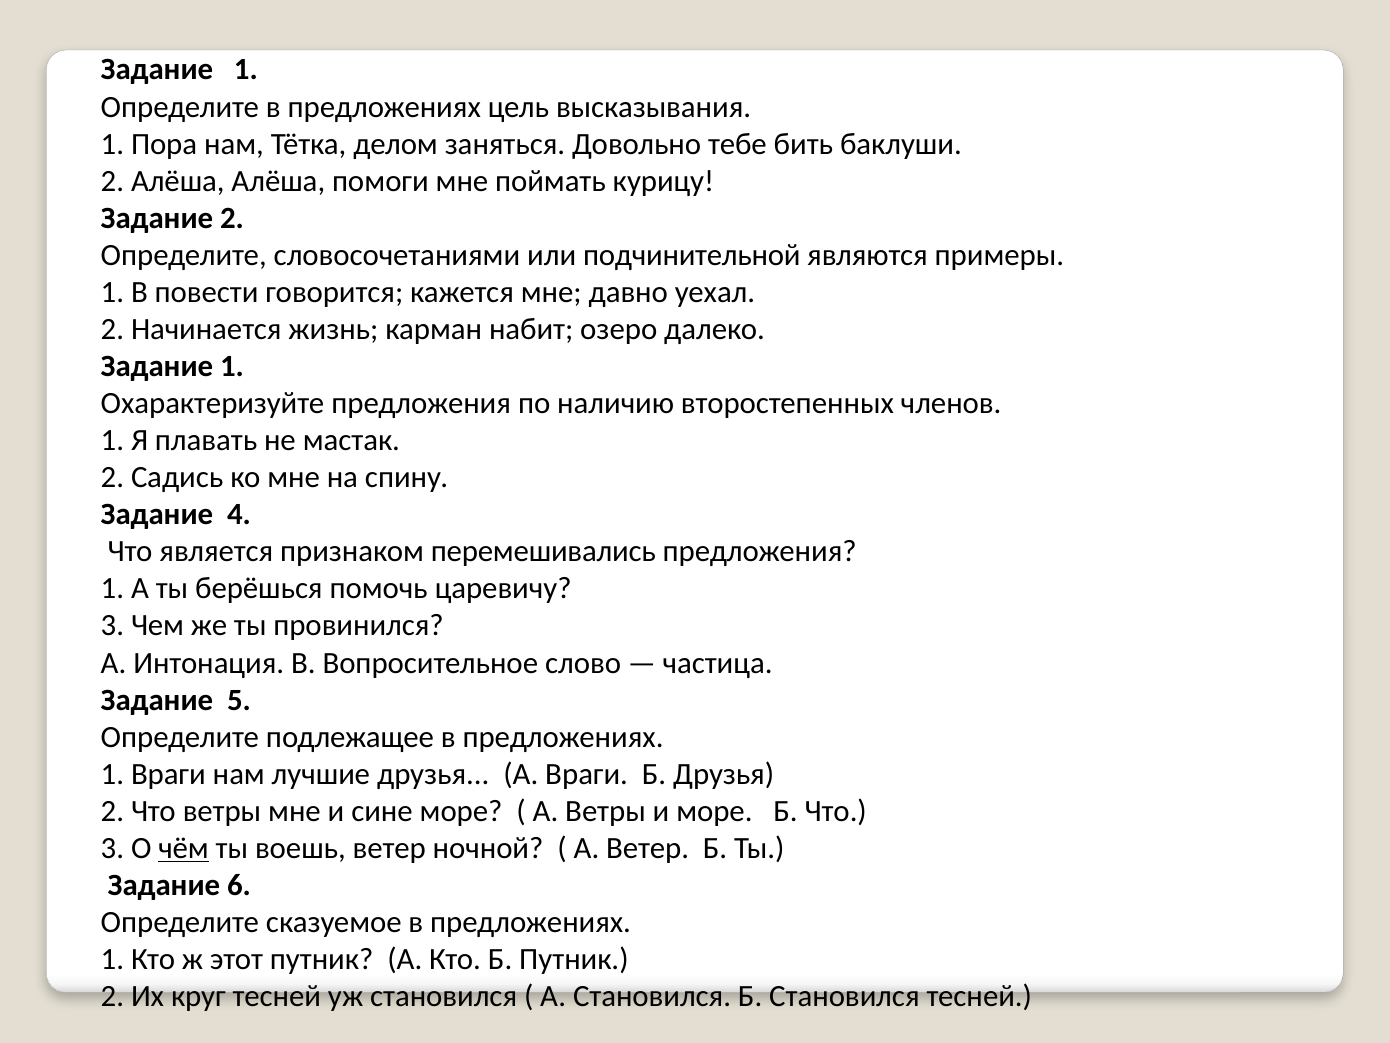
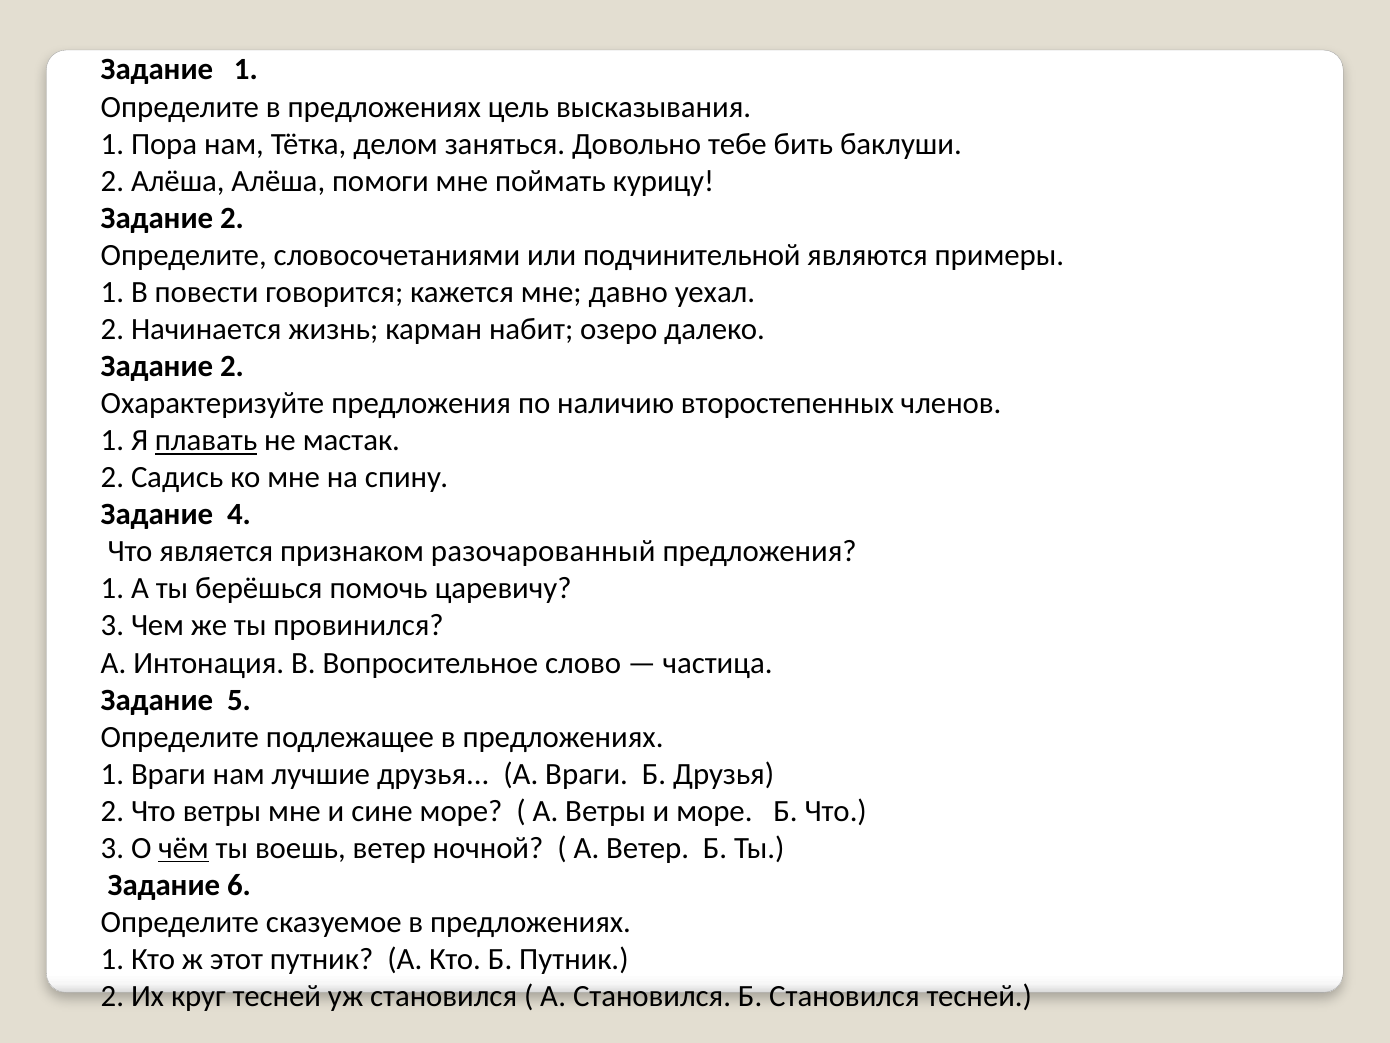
1 at (232, 366): 1 -> 2
плавать underline: none -> present
перемешивались: перемешивались -> разочарованный
